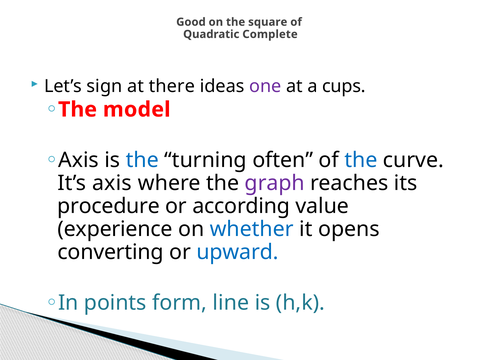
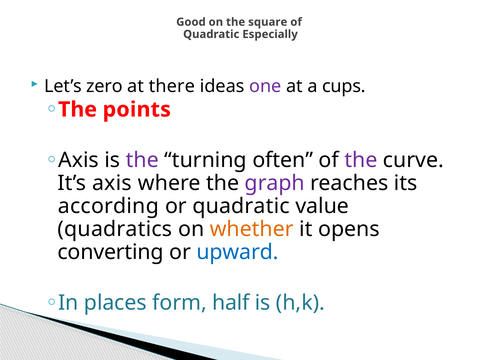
Complete: Complete -> Especially
sign: sign -> zero
model: model -> points
the at (142, 160) colour: blue -> purple
the at (361, 160) colour: blue -> purple
procedure: procedure -> according
or according: according -> quadratic
experience: experience -> quadratics
whether colour: blue -> orange
points: points -> places
line: line -> half
